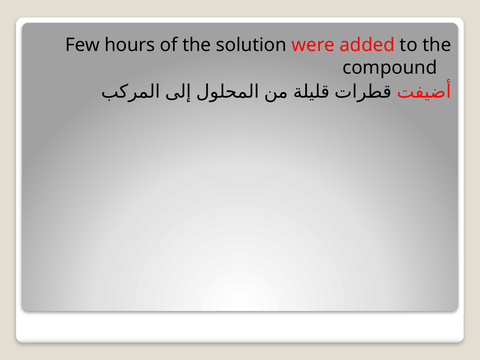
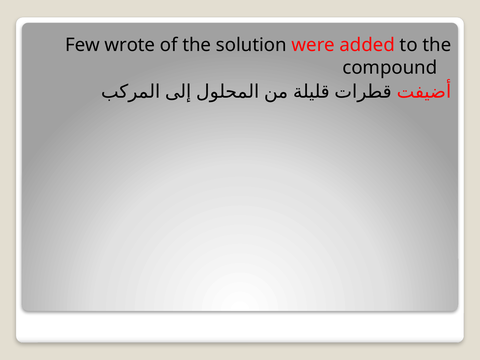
hours: hours -> wrote
